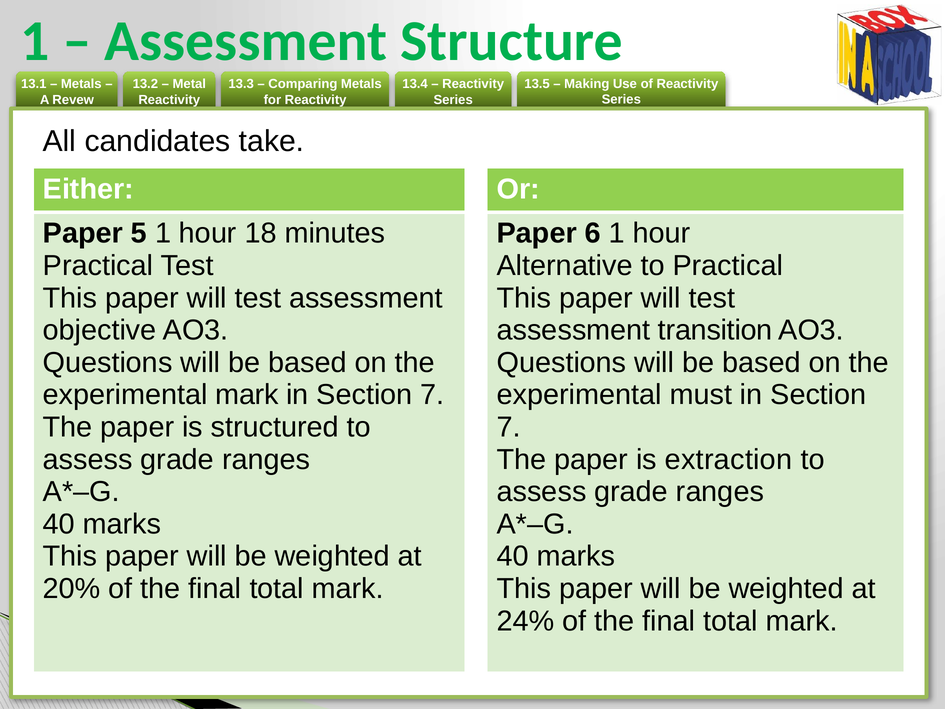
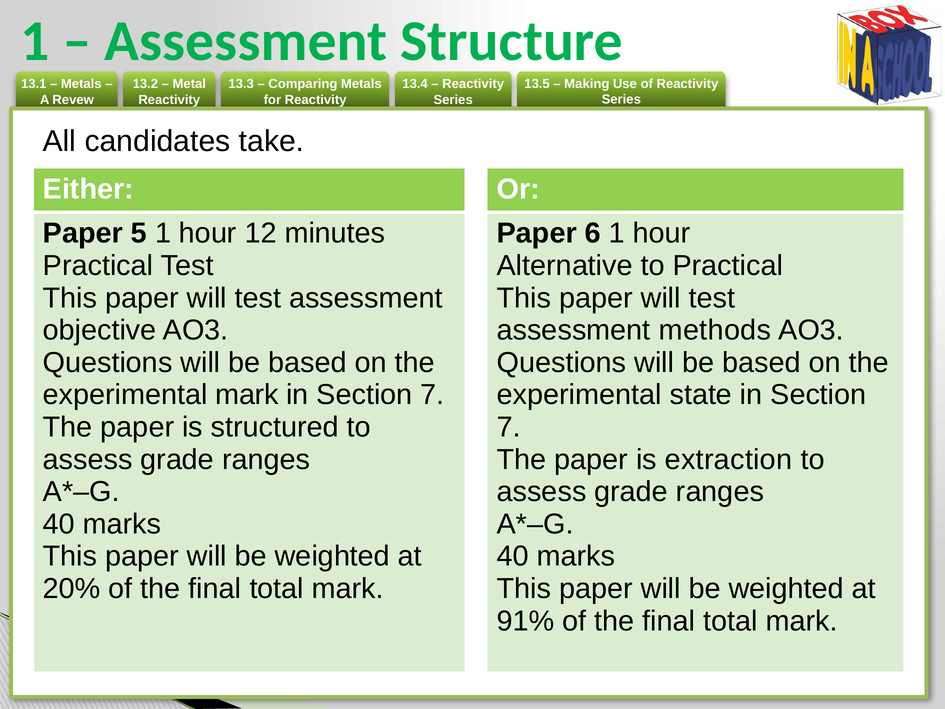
18: 18 -> 12
transition: transition -> methods
must: must -> state
24%: 24% -> 91%
